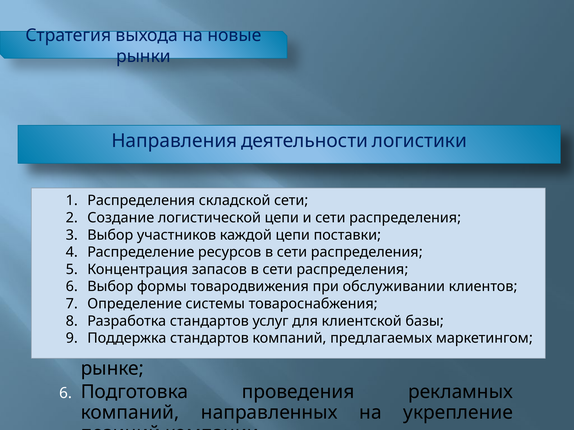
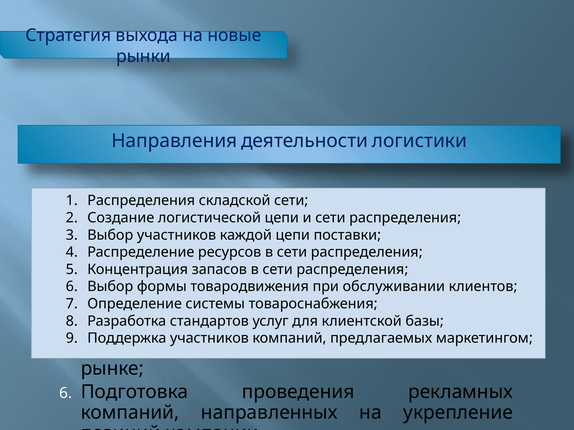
стандартов at (209, 339): стандартов -> участников
